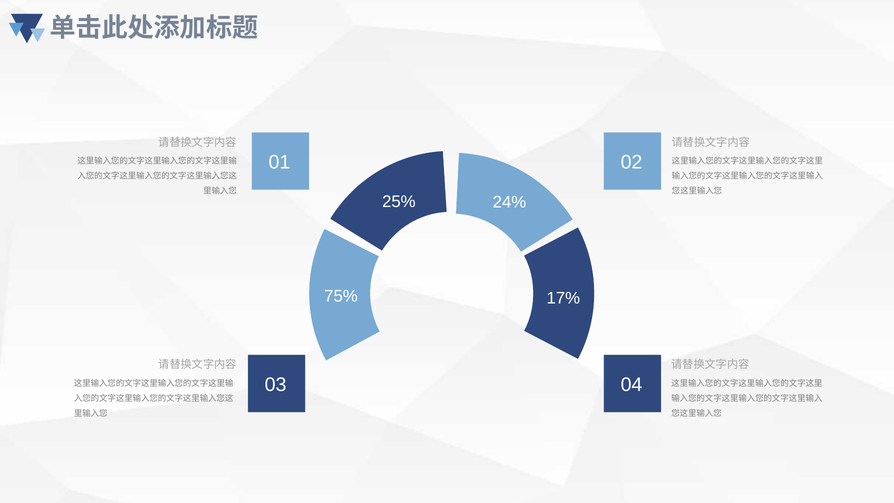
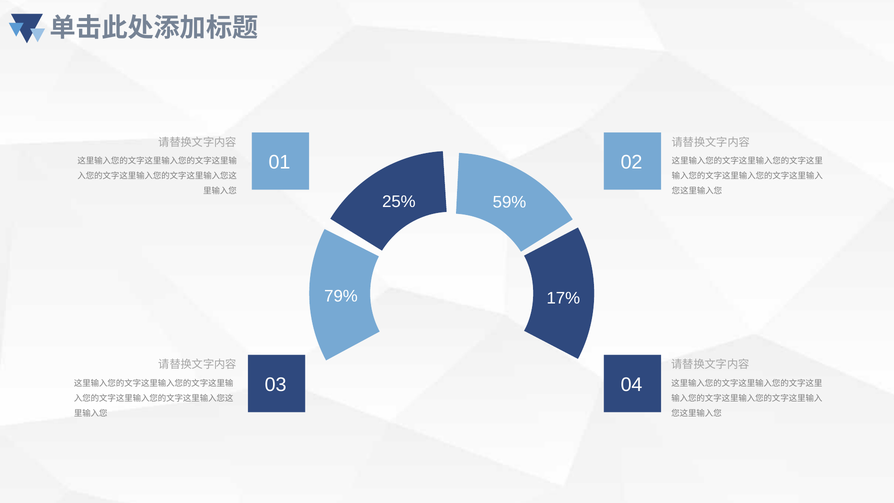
24%: 24% -> 59%
75%: 75% -> 79%
